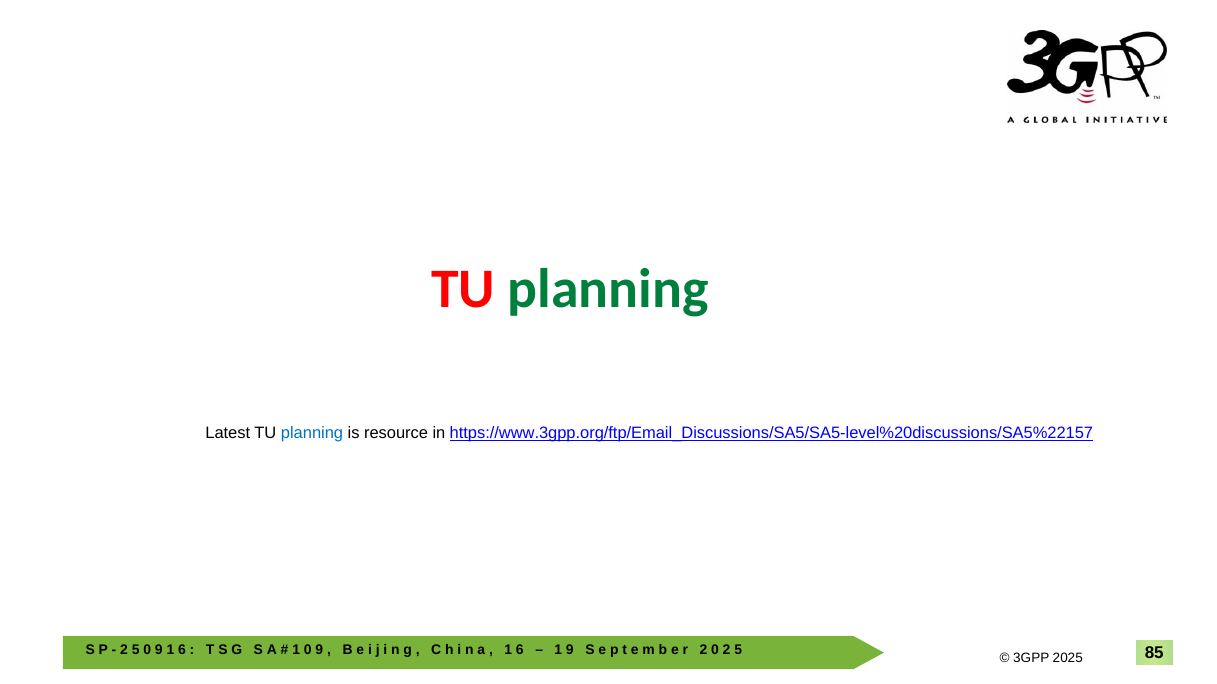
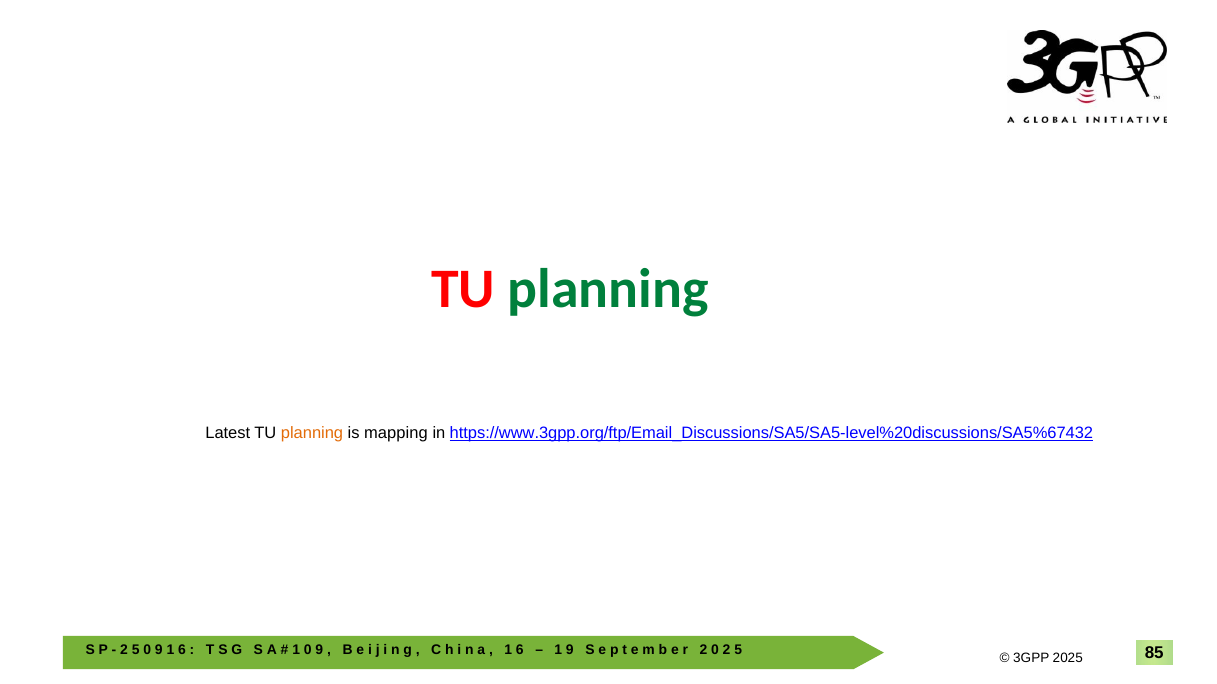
planning at (312, 434) colour: blue -> orange
resource: resource -> mapping
https://www.3gpp.org/ftp/Email_Discussions/SA5/SA5-level%20discussions/SA5%22157: https://www.3gpp.org/ftp/Email_Discussions/SA5/SA5-level%20discussions/SA5%22157 -> https://www.3gpp.org/ftp/Email_Discussions/SA5/SA5-level%20discussions/SA5%67432
